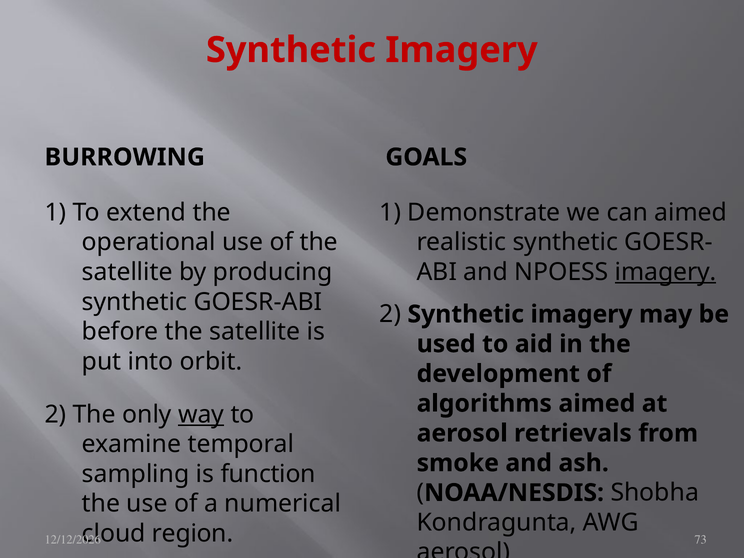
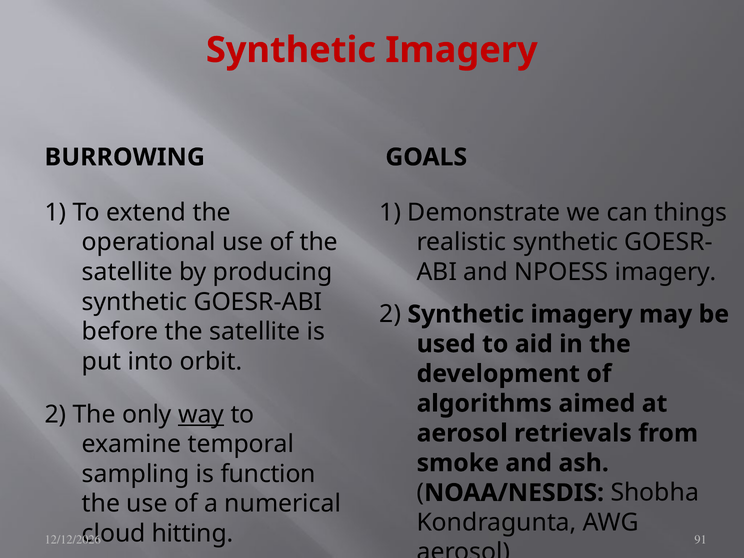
can aimed: aimed -> things
imagery at (666, 272) underline: present -> none
region: region -> hitting
73: 73 -> 91
